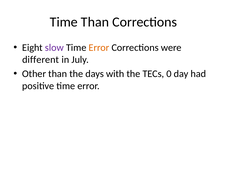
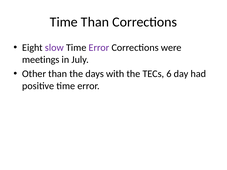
Error at (99, 48) colour: orange -> purple
different: different -> meetings
0: 0 -> 6
